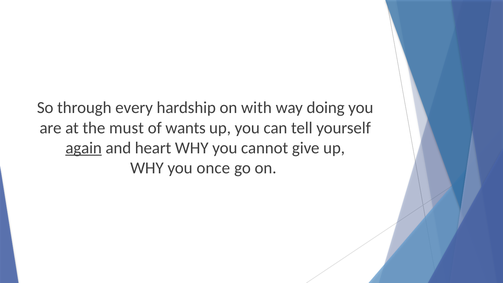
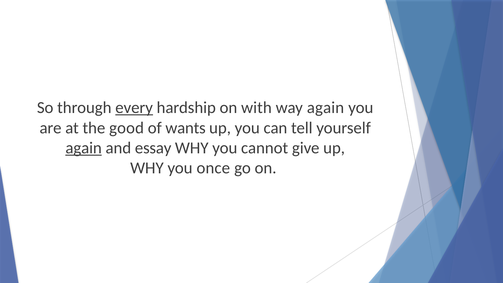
every underline: none -> present
way doing: doing -> again
must: must -> good
heart: heart -> essay
